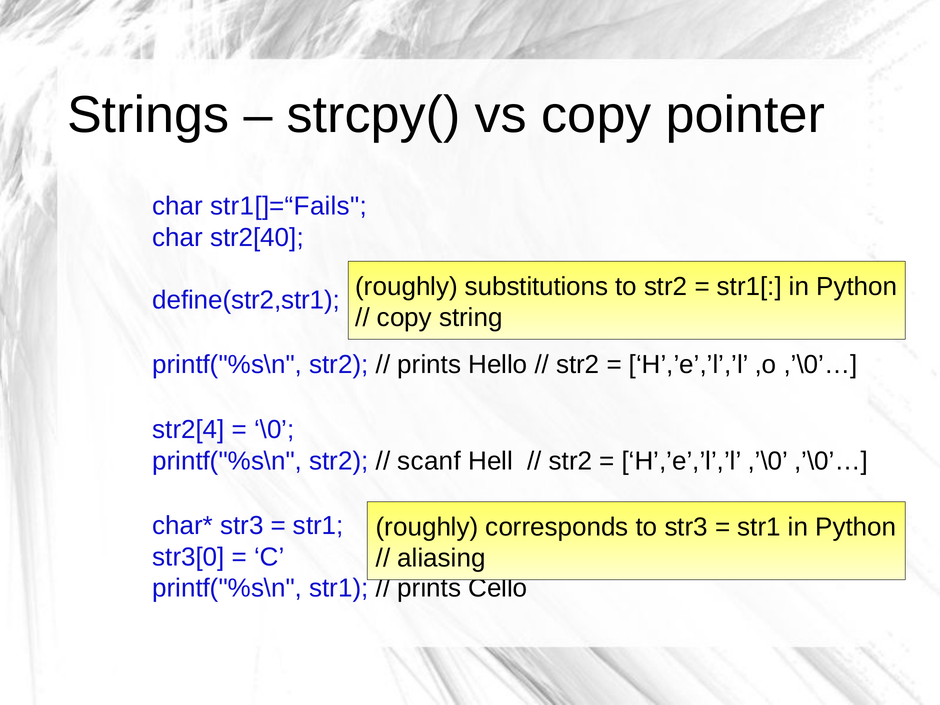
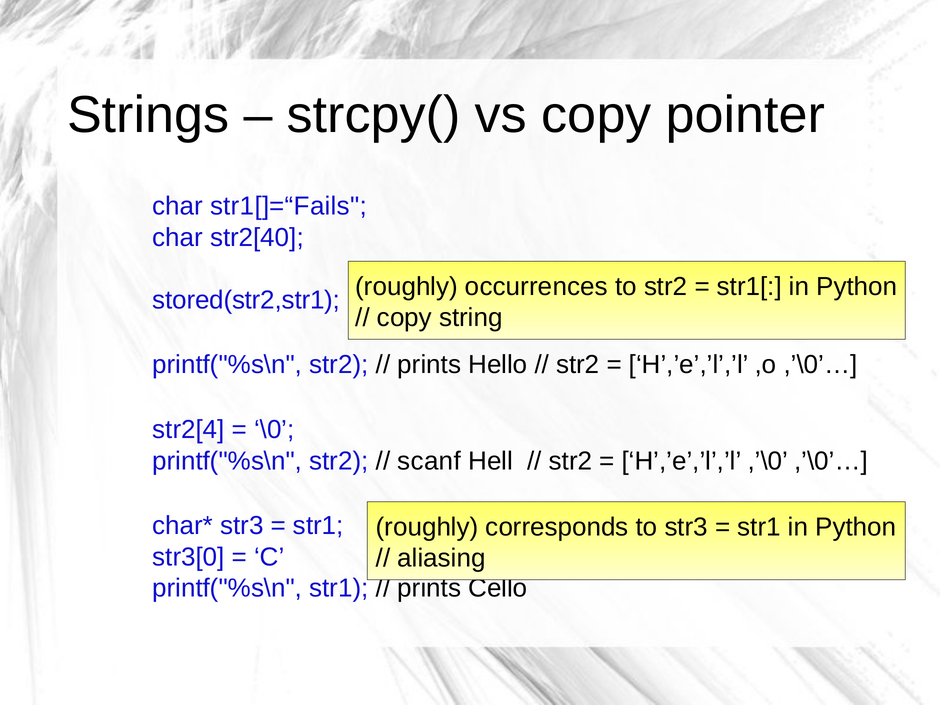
substitutions: substitutions -> occurrences
define(str2,str1: define(str2,str1 -> stored(str2,str1
